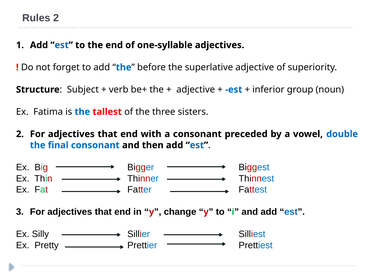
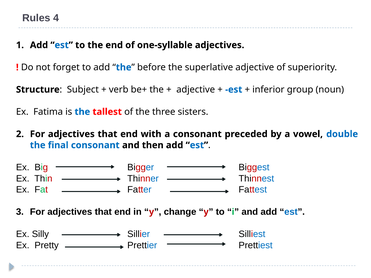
Rules 2: 2 -> 4
